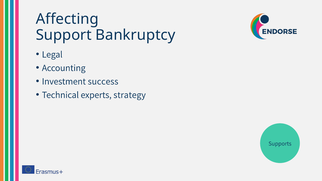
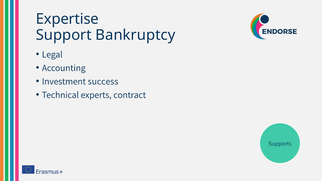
Affecting: Affecting -> Expertise
strategy: strategy -> contract
